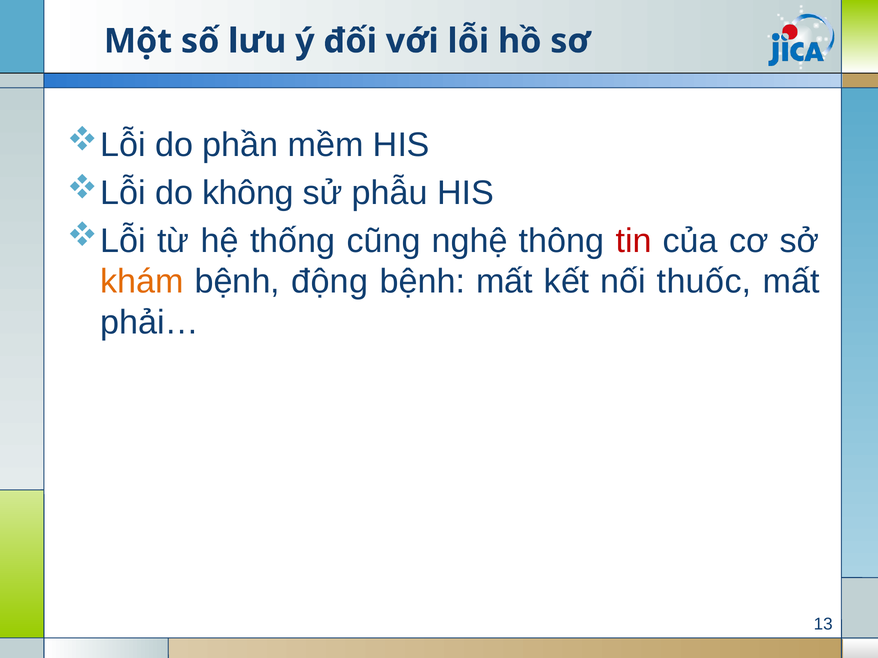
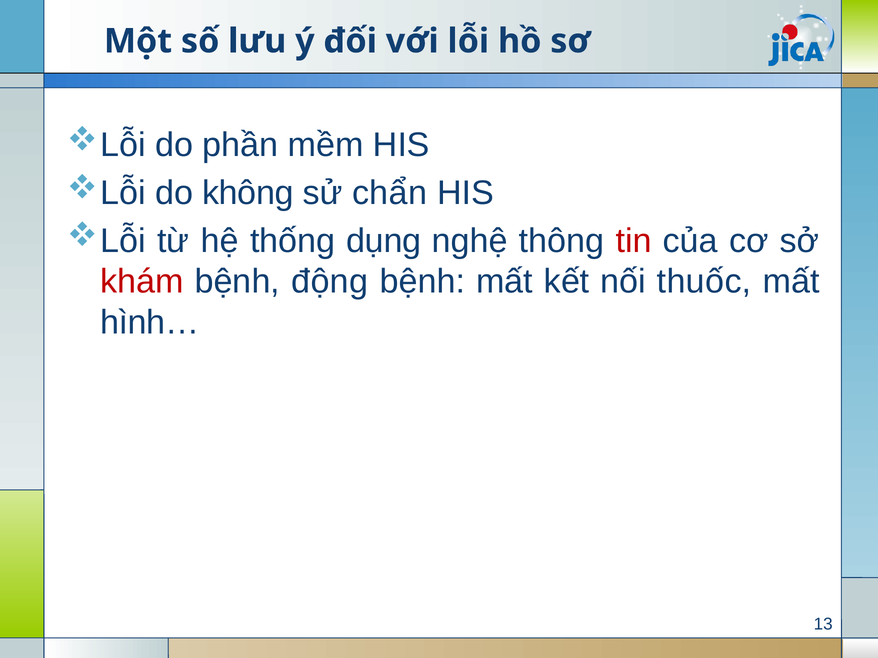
phẫu: phẫu -> chẩn
cũng: cũng -> dụng
khám colour: orange -> red
phải…: phải… -> hình…
